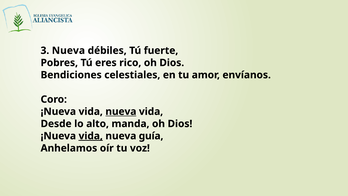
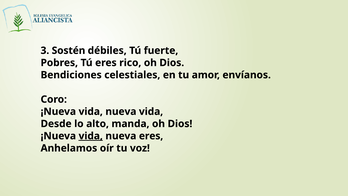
3 Nueva: Nueva -> Sostén
nueva at (121, 111) underline: present -> none
nueva guía: guía -> eres
